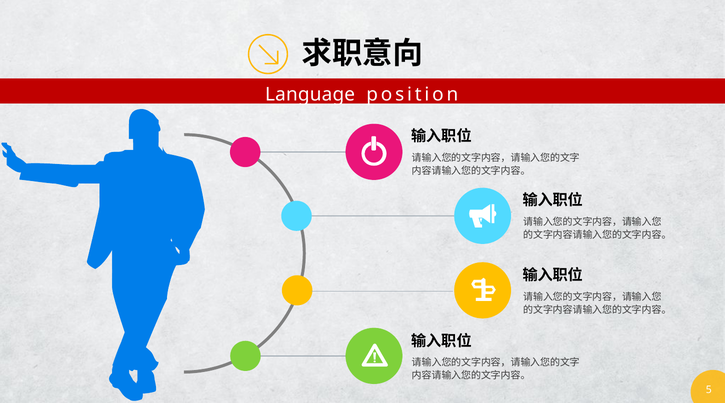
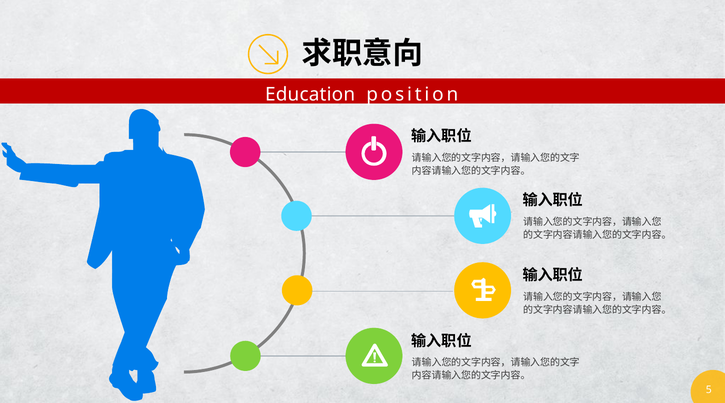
Language: Language -> Education
